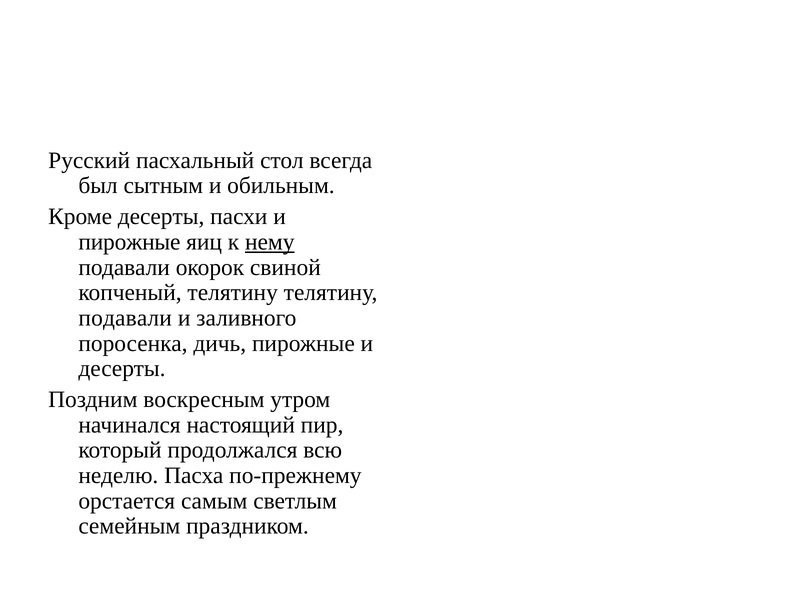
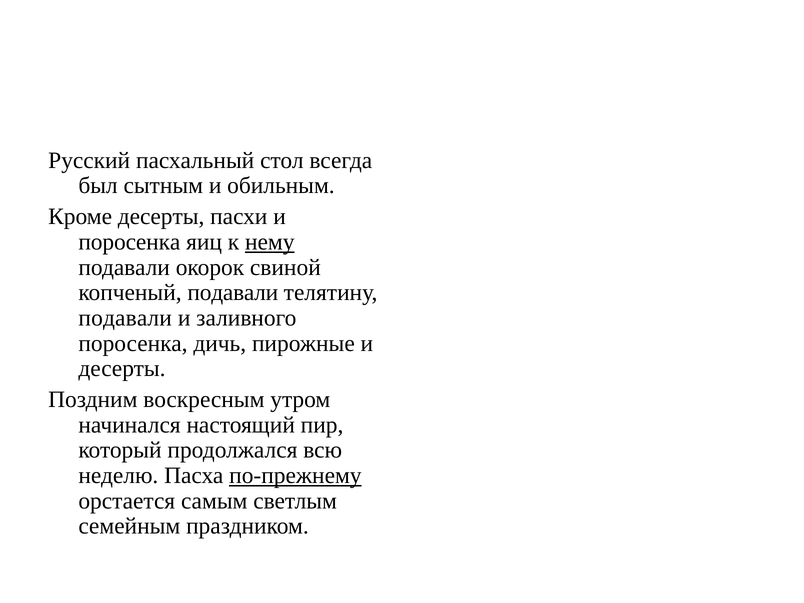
пирожные at (129, 242): пирожные -> поросенка
копченый телятину: телятину -> подавали
по-прежнему underline: none -> present
